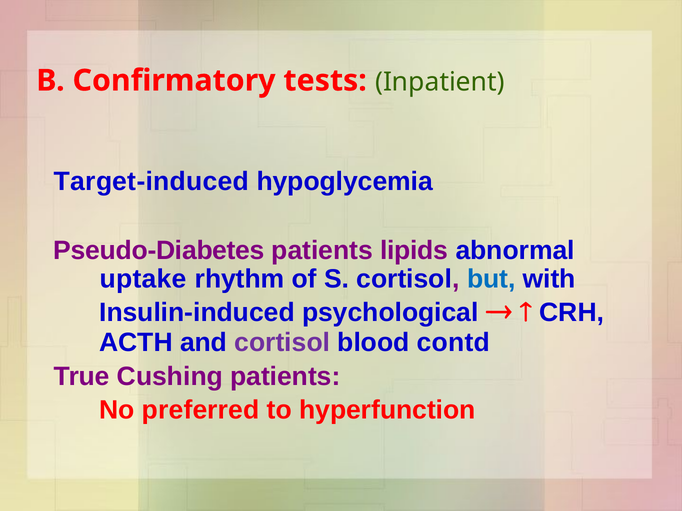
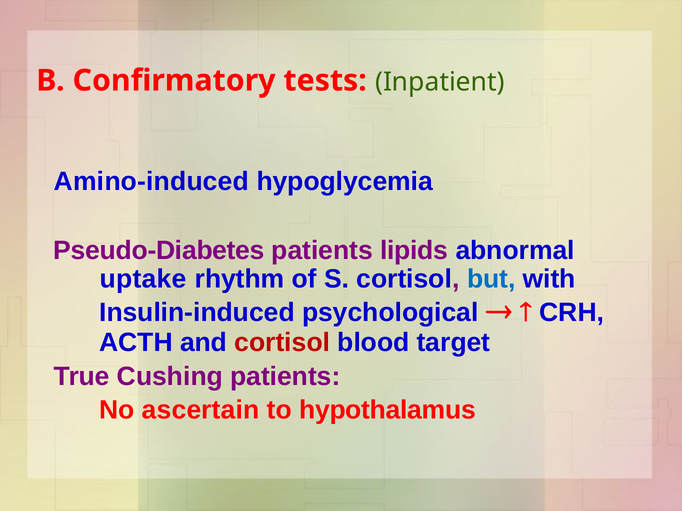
Target-induced: Target-induced -> Amino-induced
cortisol at (282, 343) colour: purple -> red
contd: contd -> target
preferred: preferred -> ascertain
hyperfunction: hyperfunction -> hypothalamus
